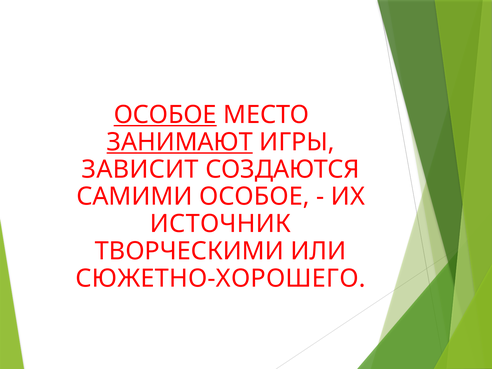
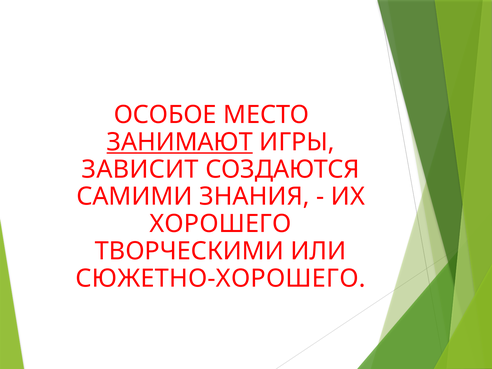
ОСОБОЕ at (165, 115) underline: present -> none
САМИМИ ОСОБОЕ: ОСОБОЕ -> ЗНАНИЯ
ИСТОЧНИК: ИСТОЧНИК -> ХОРОШЕГО
